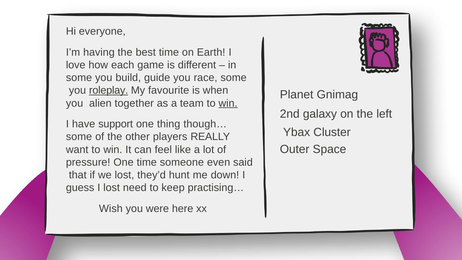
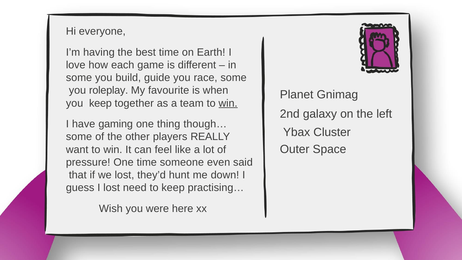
roleplay underline: present -> none
you alien: alien -> keep
support: support -> gaming
